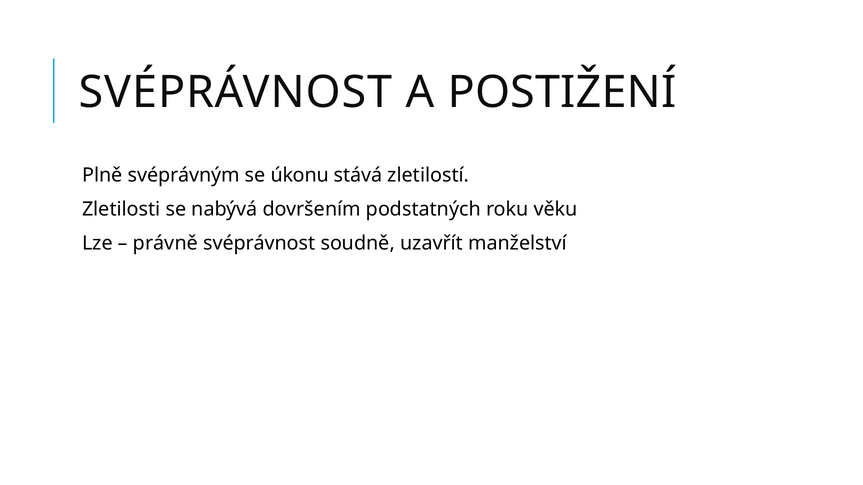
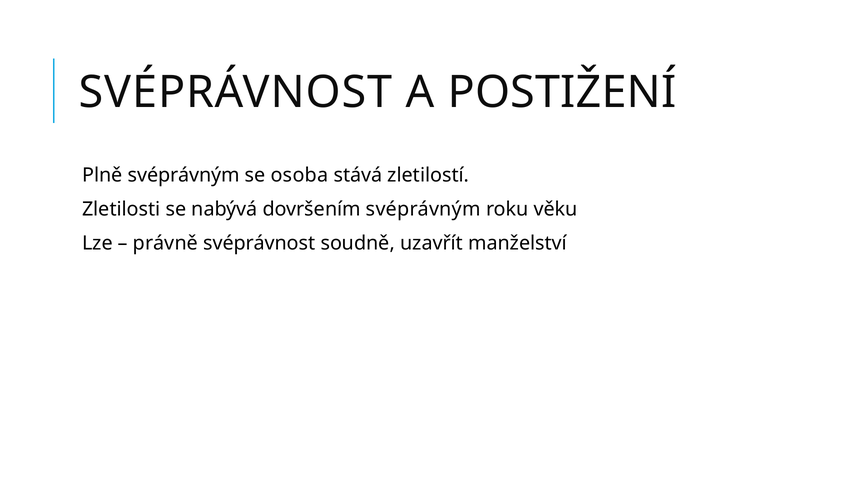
úkonu: úkonu -> osoba
dovršením podstatných: podstatných -> svéprávným
